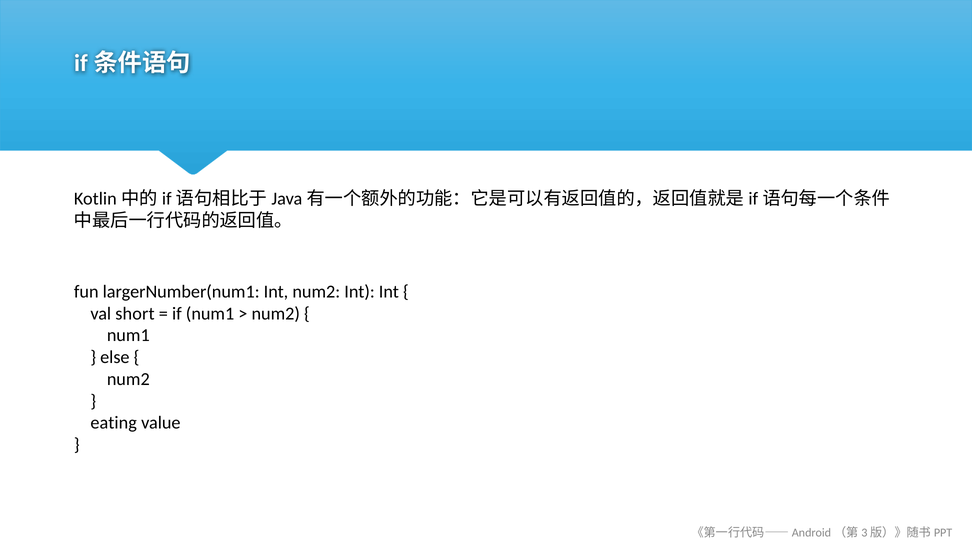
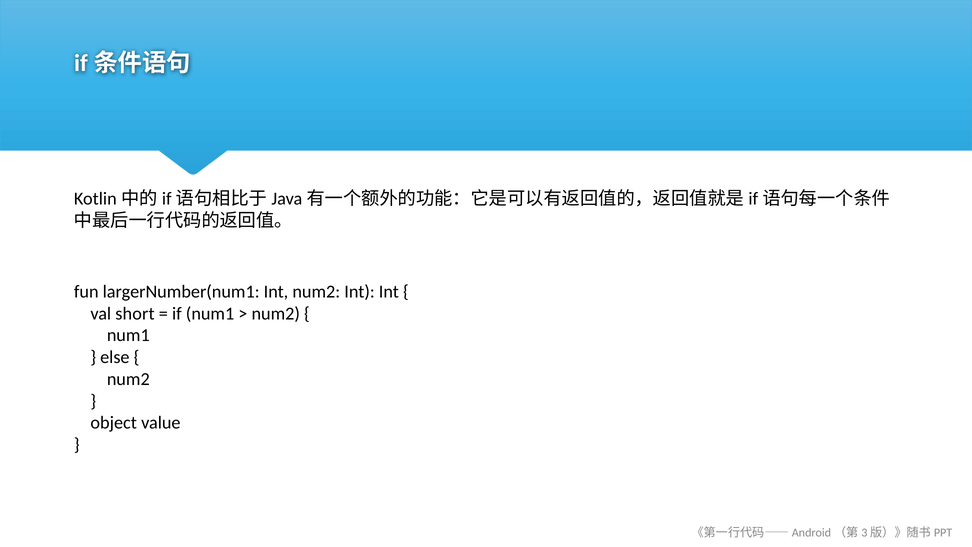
eating: eating -> object
